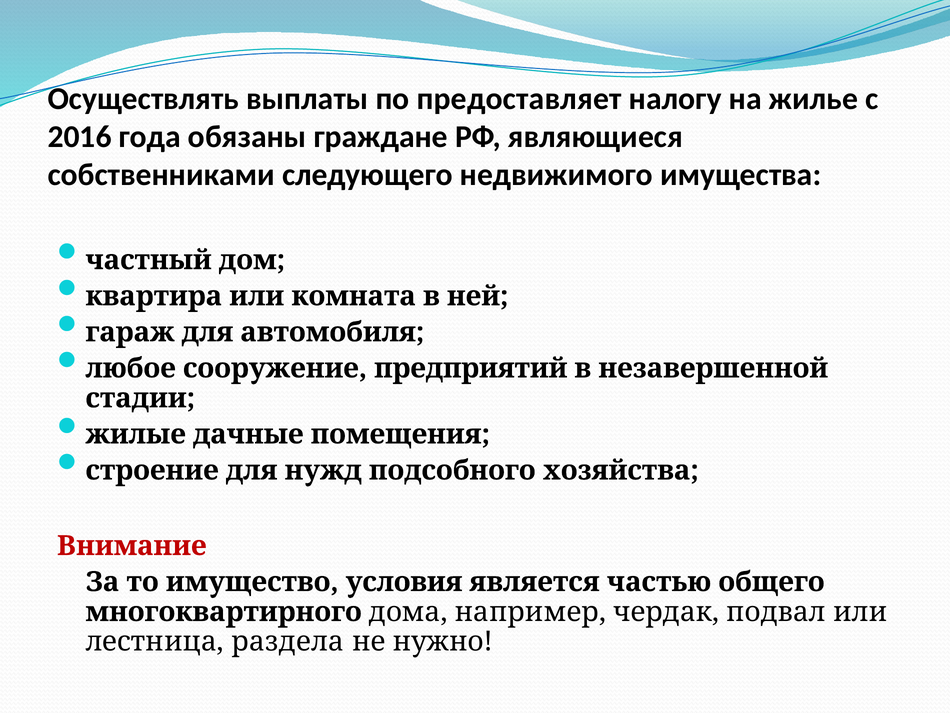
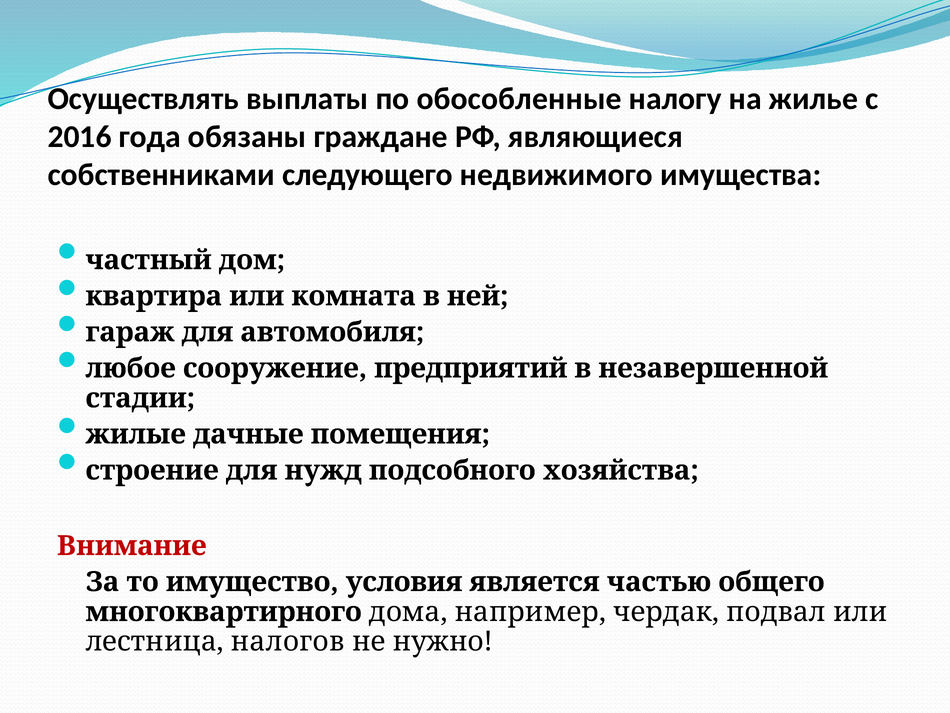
предоставляет: предоставляет -> обособленные
раздела: раздела -> налогов
